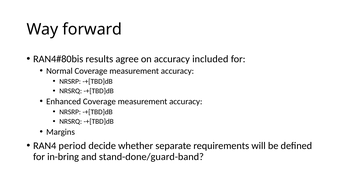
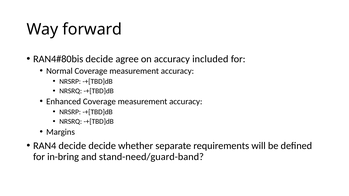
results at (99, 59): results -> decide
RAN4 period: period -> decide
stand-done/guard-band: stand-done/guard-band -> stand-need/guard-band
